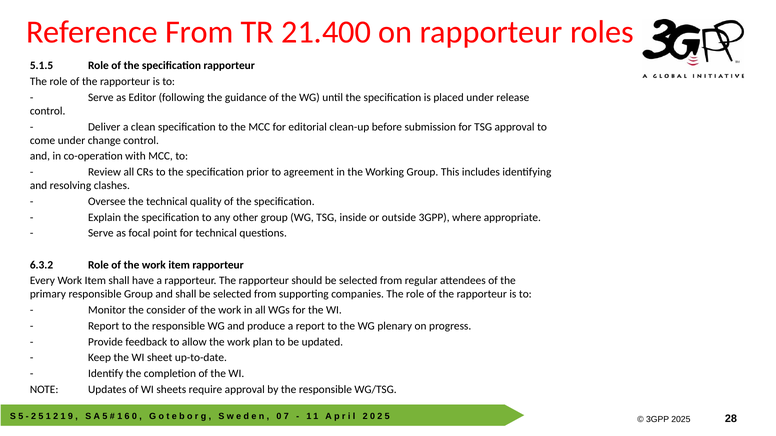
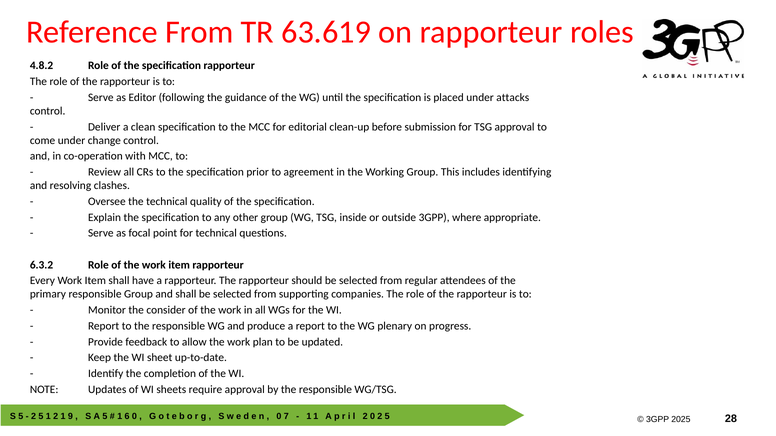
21.400: 21.400 -> 63.619
5.1.5: 5.1.5 -> 4.8.2
release: release -> attacks
